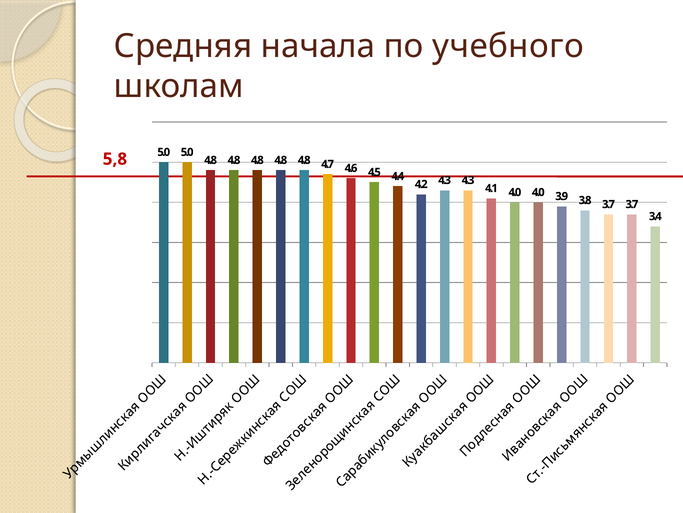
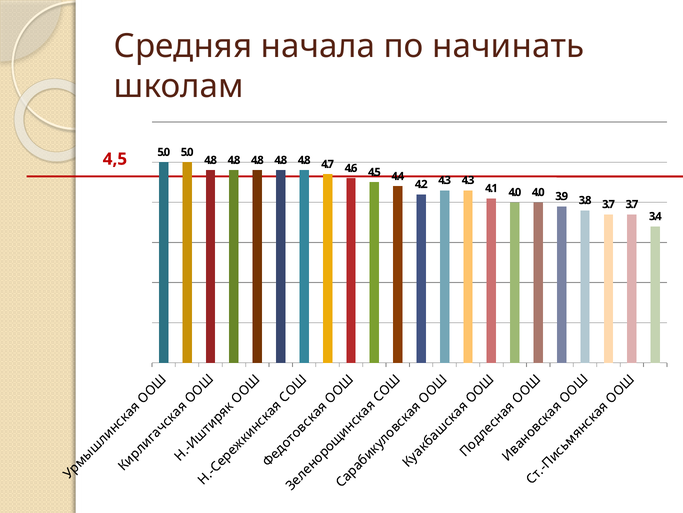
учебного: учебного -> начинать
5,8: 5,8 -> 4,5
